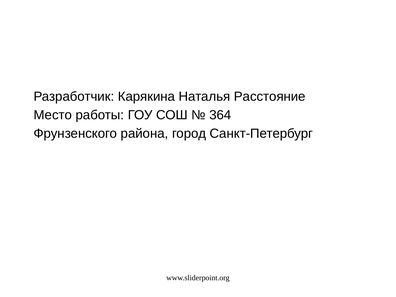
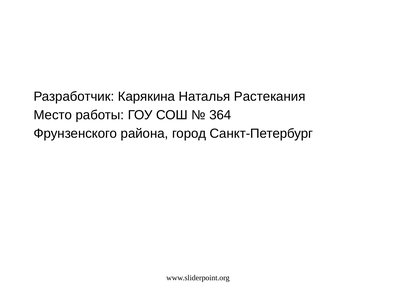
Расстояние: Расстояние -> Растекания
